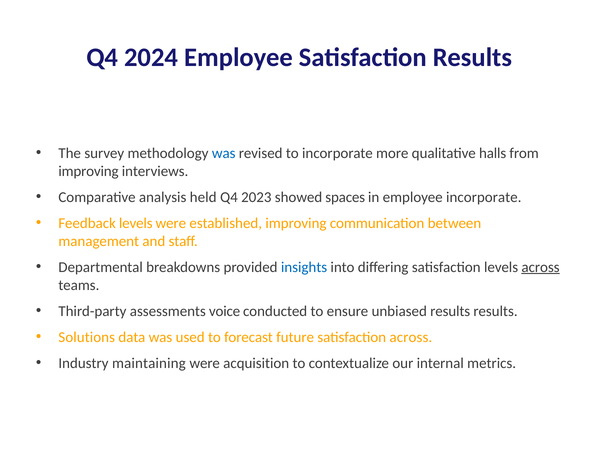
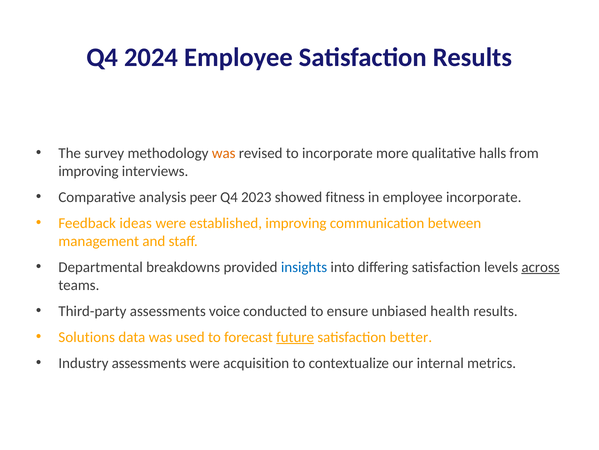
was at (224, 153) colour: blue -> orange
held: held -> peer
spaces: spaces -> fitness
Feedback levels: levels -> ideas
unbiased results: results -> health
future underline: none -> present
satisfaction across: across -> better
Industry maintaining: maintaining -> assessments
